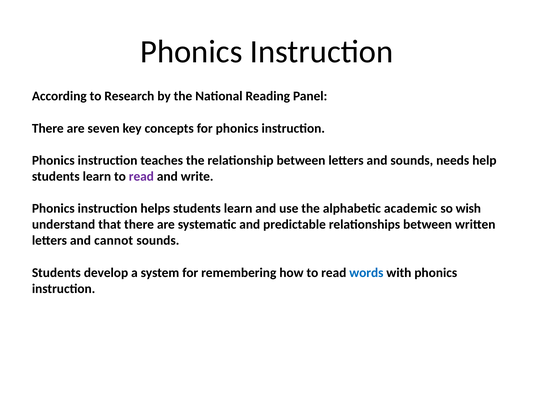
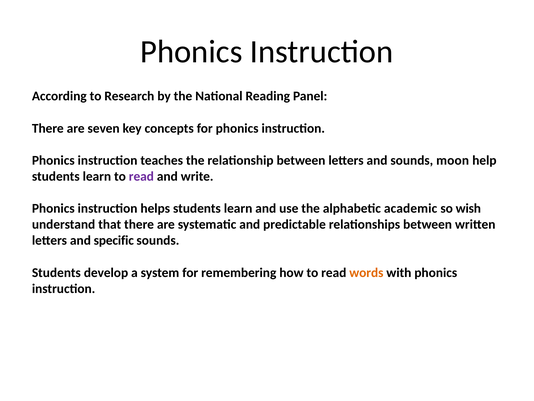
needs: needs -> moon
cannot: cannot -> specific
words colour: blue -> orange
